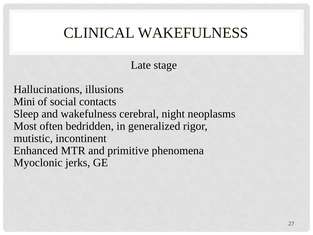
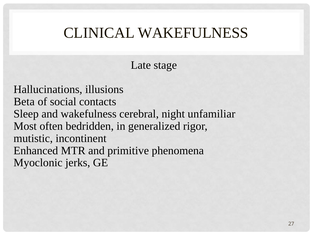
Mini: Mini -> Beta
neoplasms: neoplasms -> unfamiliar
